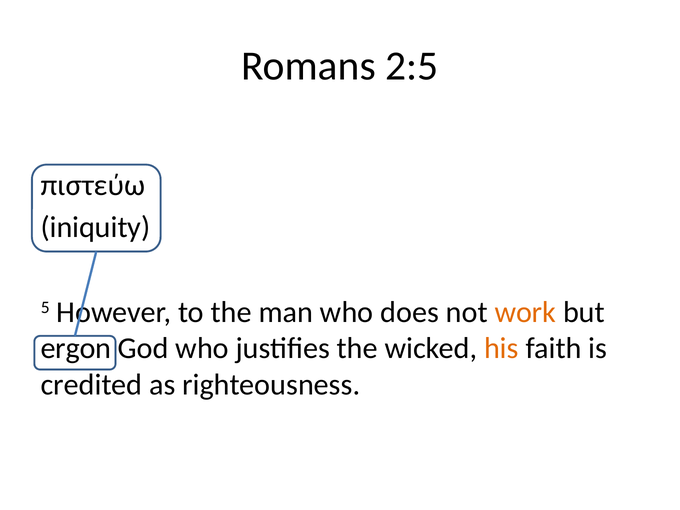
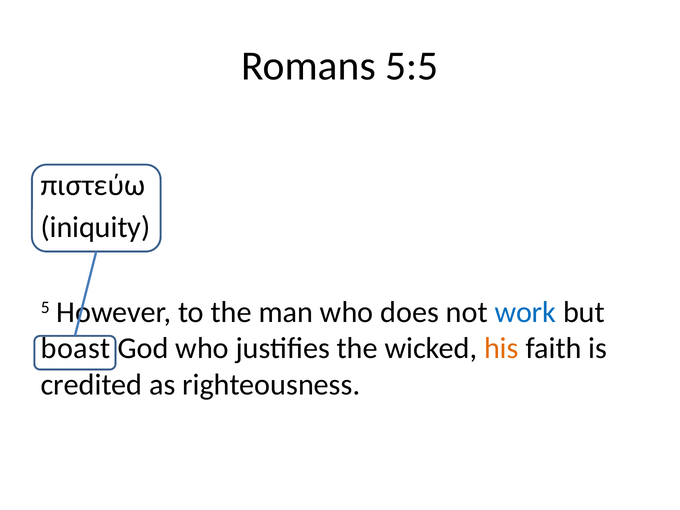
2:5: 2:5 -> 5:5
work colour: orange -> blue
ergon: ergon -> boast
